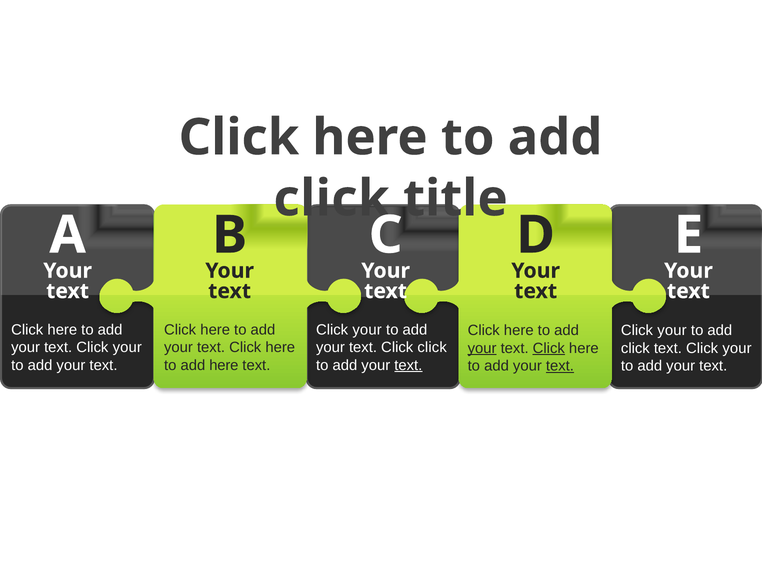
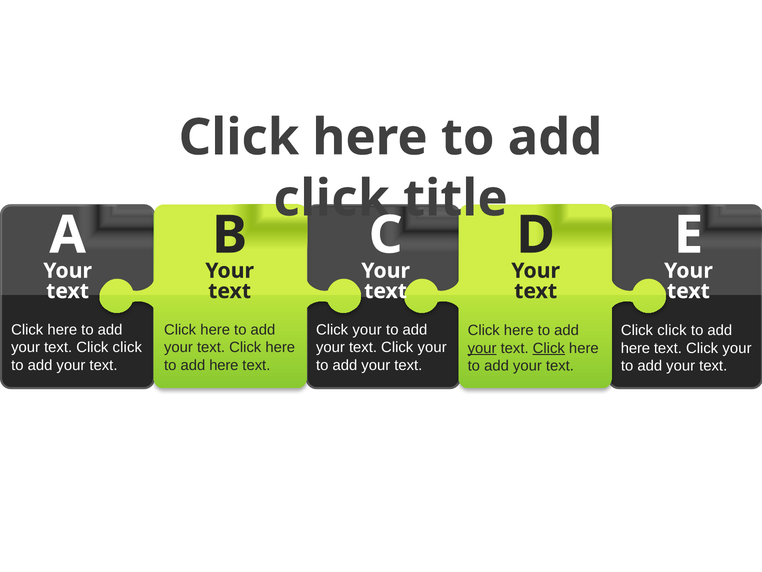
your at (672, 330): your -> click
your text Click your: your -> click
your text Click click: click -> your
click at (635, 348): click -> here
text at (408, 365) underline: present -> none
text at (560, 366) underline: present -> none
